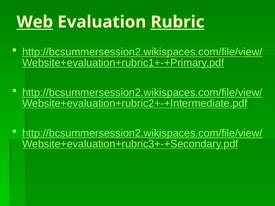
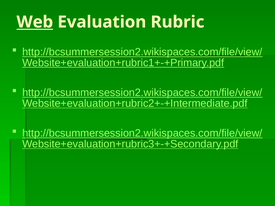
Rubric underline: present -> none
